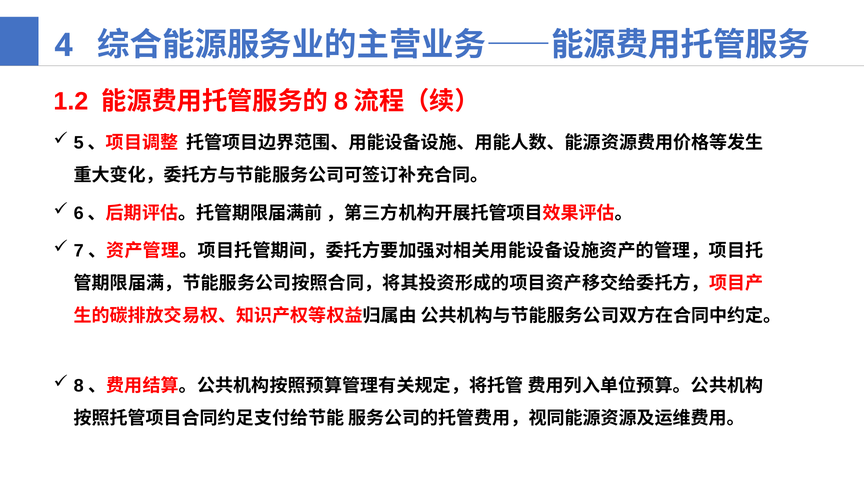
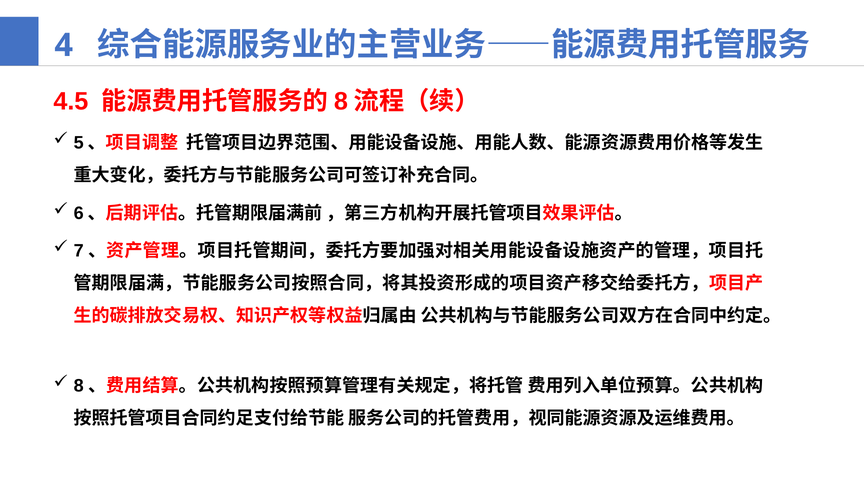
1.2: 1.2 -> 4.5
